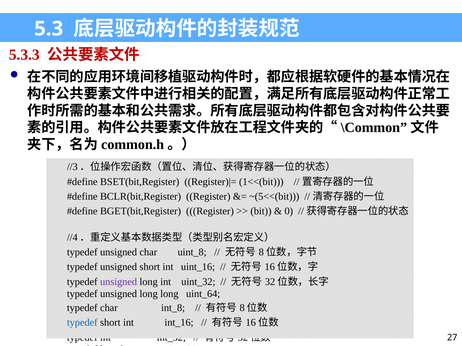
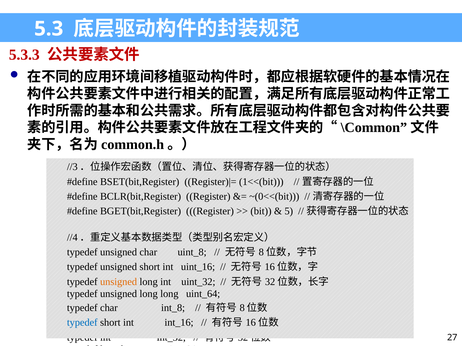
~(5<<(bit: ~(5<<(bit -> ~(0<<(bit
0: 0 -> 5
unsigned at (119, 282) colour: purple -> orange
